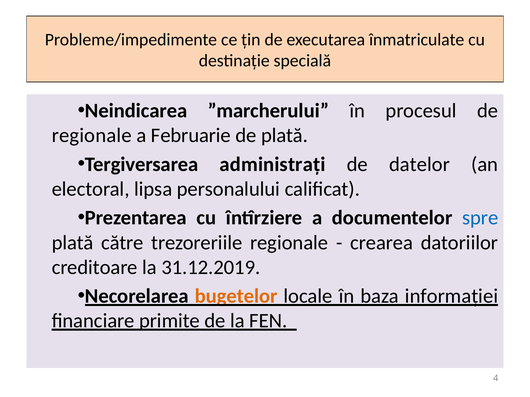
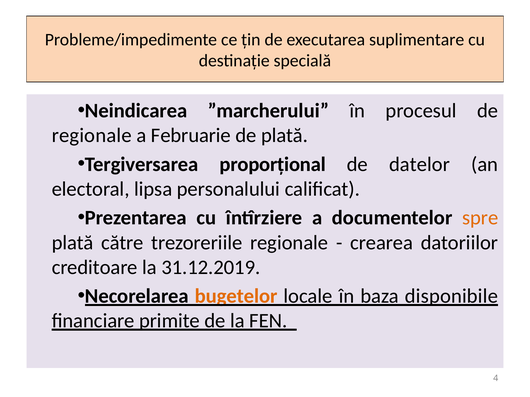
înmatriculate: înmatriculate -> suplimentare
administrați: administrați -> proporțional
spre colour: blue -> orange
informației: informației -> disponibile
